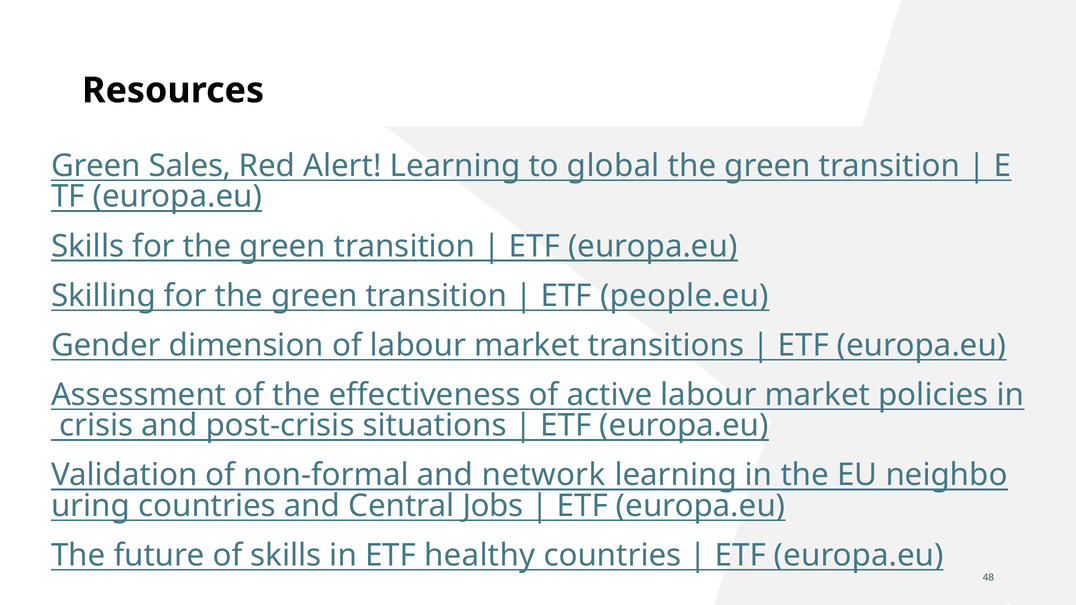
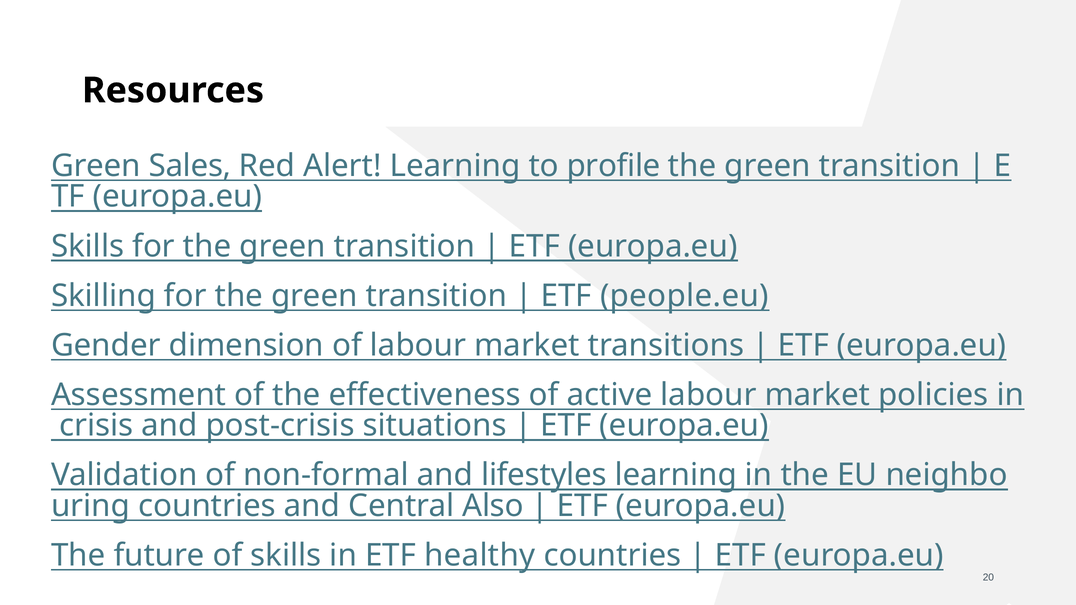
global: global -> profile
network: network -> lifestyles
Jobs: Jobs -> Also
48: 48 -> 20
